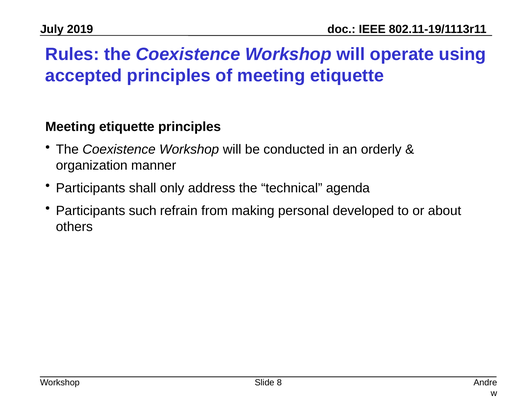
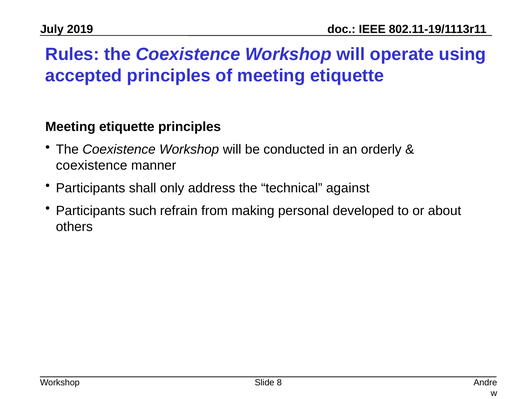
organization at (92, 165): organization -> coexistence
agenda: agenda -> against
